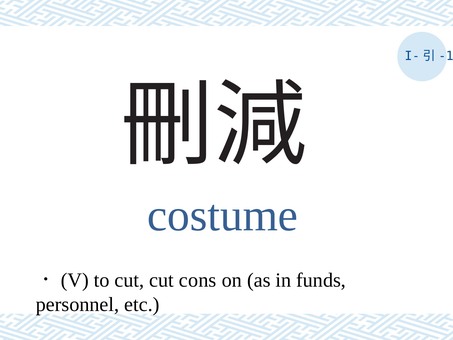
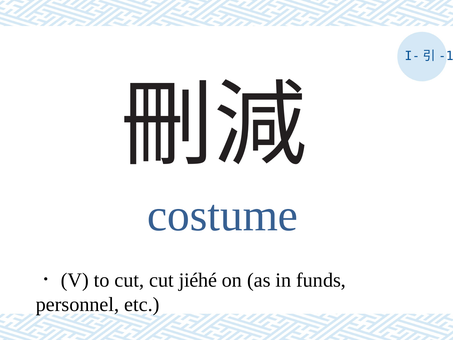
cons: cons -> jiéhé
